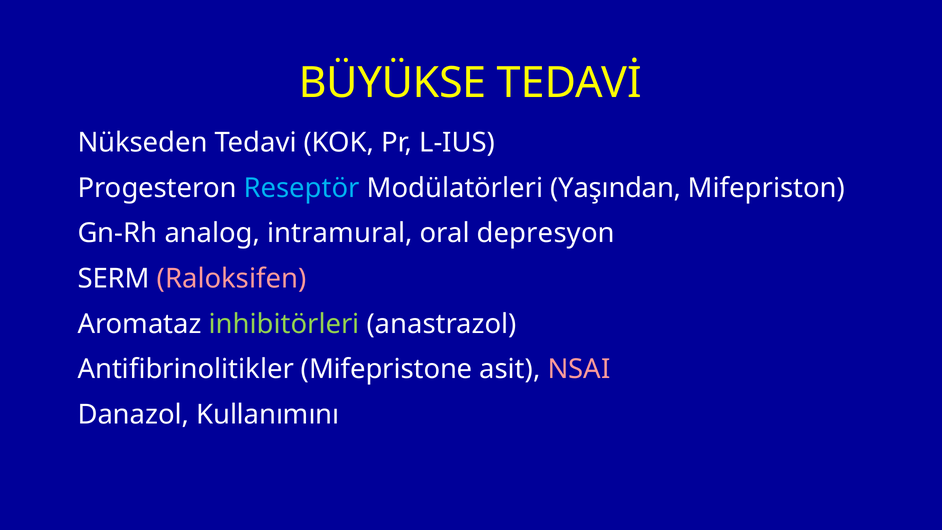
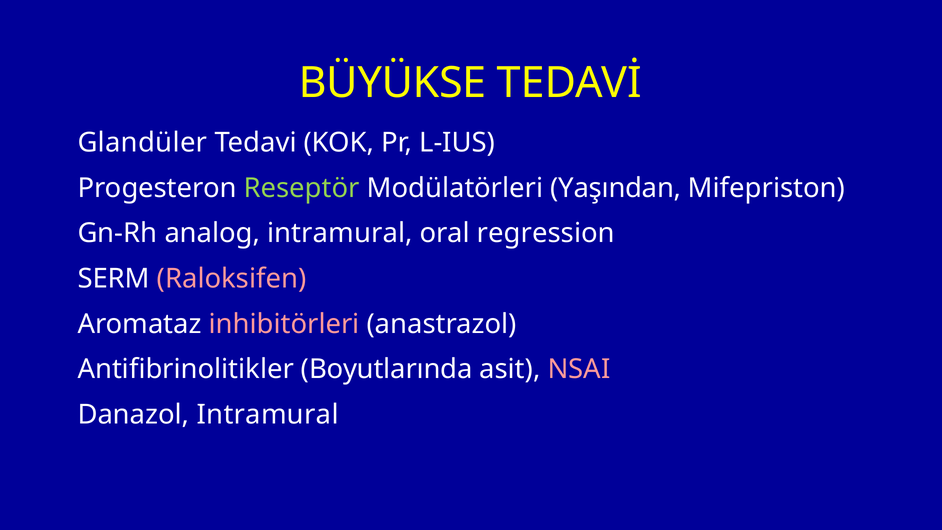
Nükseden: Nükseden -> Glandüler
Reseptör colour: light blue -> light green
depresyon: depresyon -> regression
inhibitörleri colour: light green -> pink
Mifepristone: Mifepristone -> Boyutlarında
Danazol Kullanımını: Kullanımını -> Intramural
